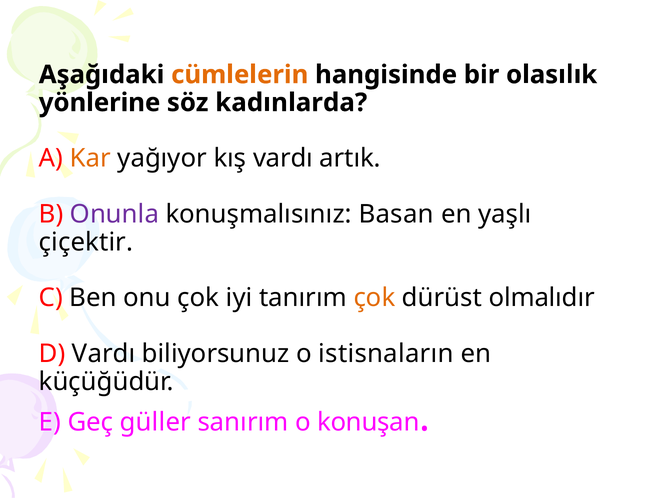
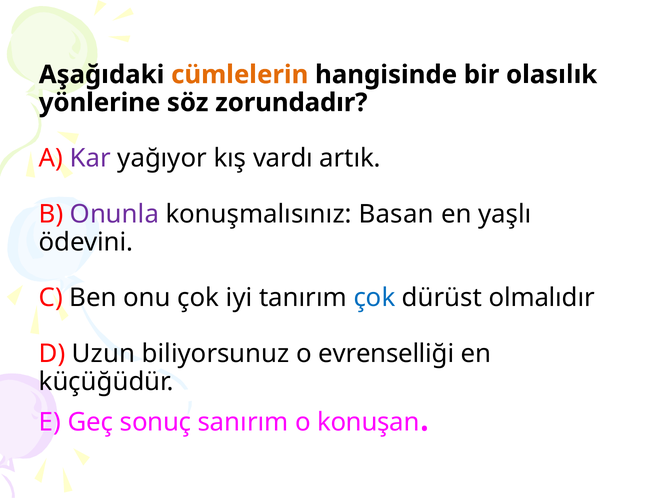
kadınlarda: kadınlarda -> zorundadır
Kar colour: orange -> purple
çiçektir: çiçektir -> ödevini
çok at (374, 298) colour: orange -> blue
D Vardı: Vardı -> Uzun
istisnaların: istisnaların -> evrenselliği
güller: güller -> sonuç
